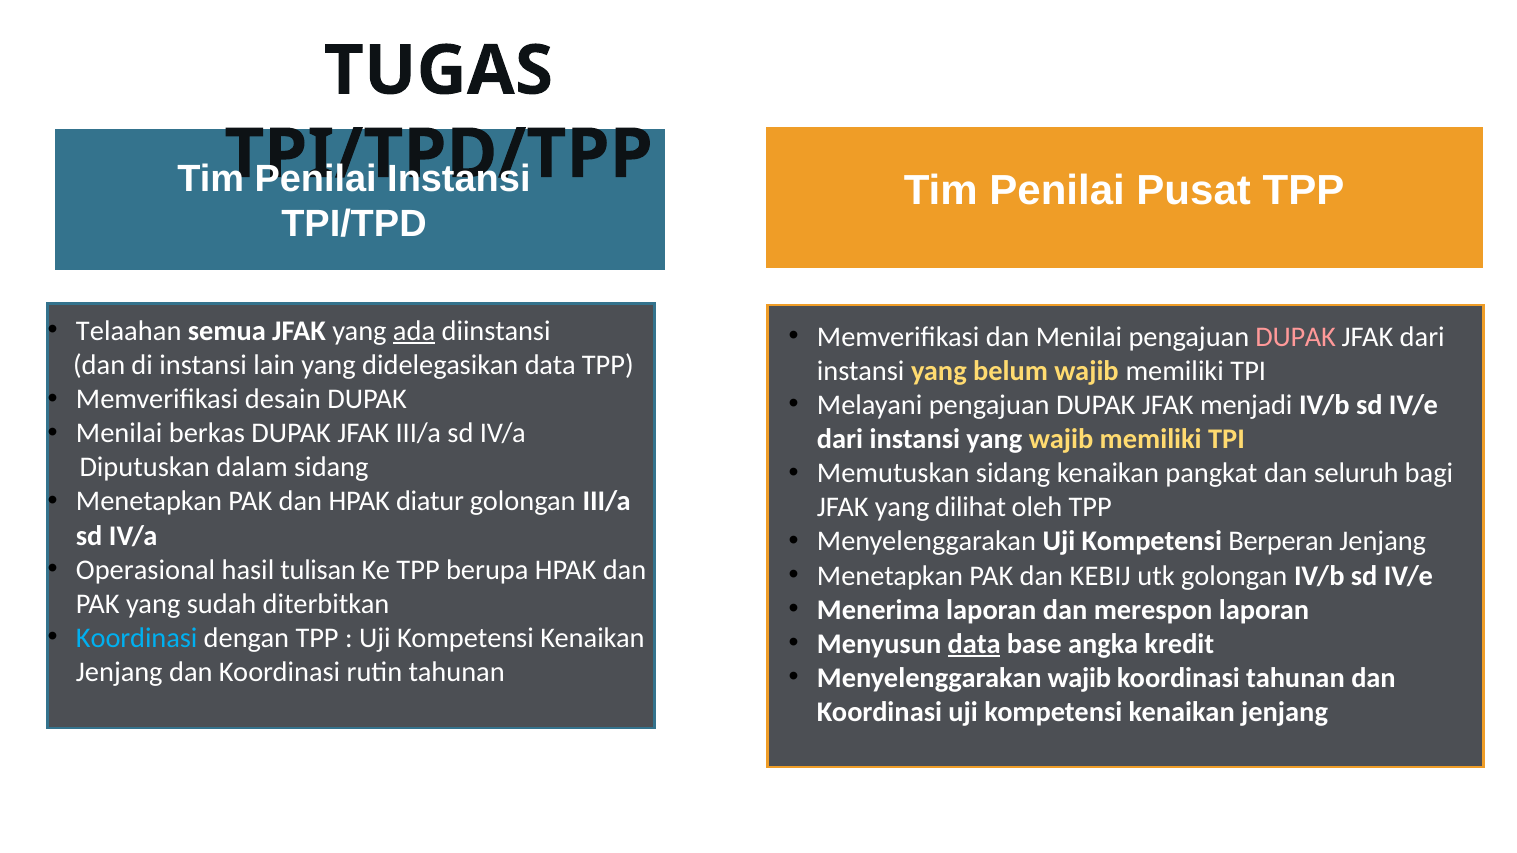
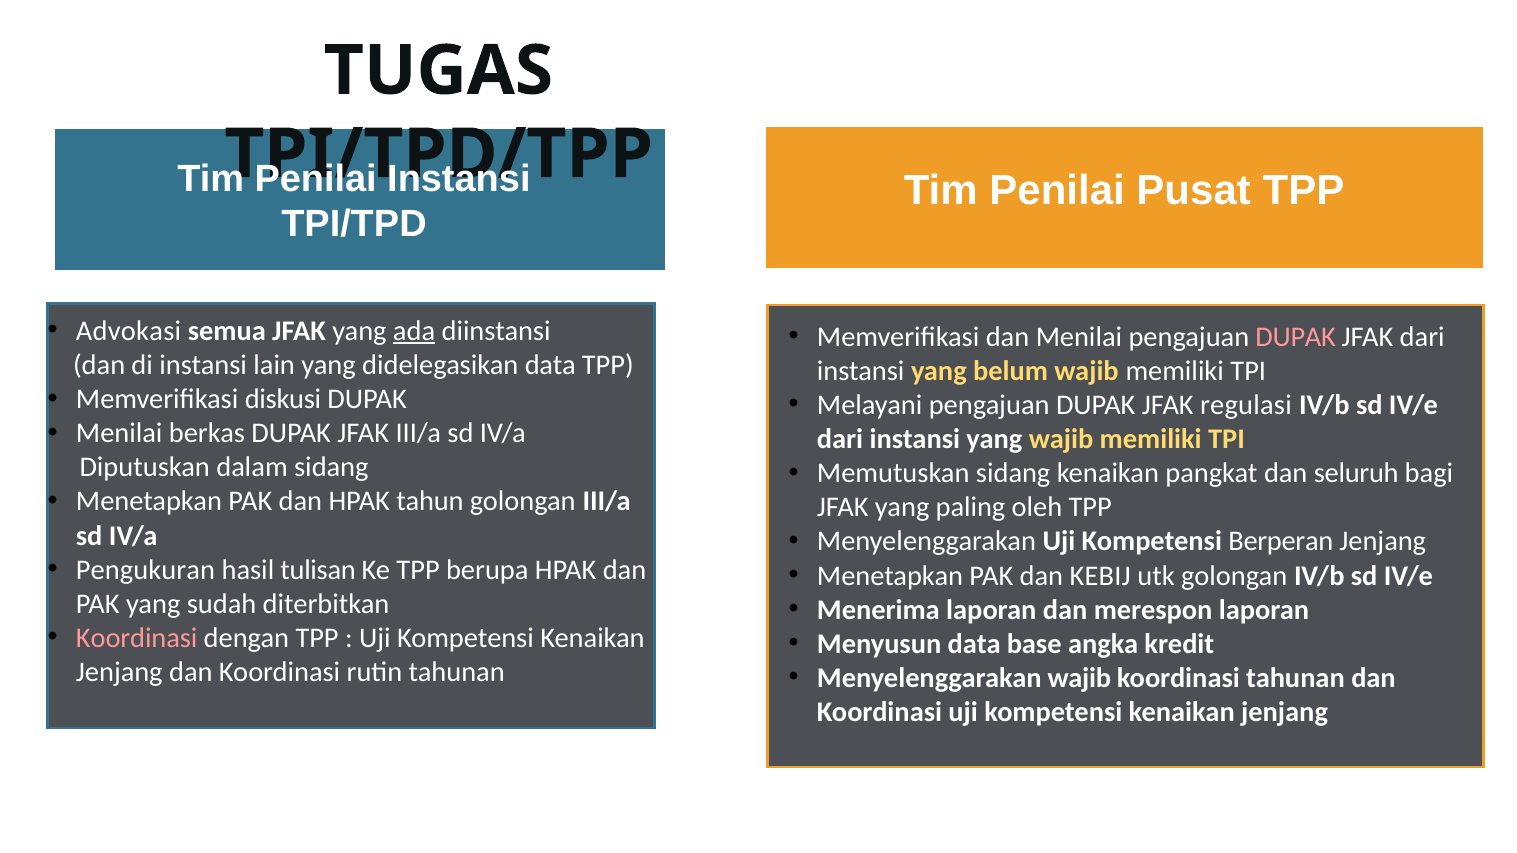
Telaahan: Telaahan -> Advokasi
desain: desain -> diskusi
menjadi: menjadi -> regulasi
diatur: diatur -> tahun
dilihat: dilihat -> paling
Operasional: Operasional -> Pengukuran
Koordinasi at (137, 638) colour: light blue -> pink
data at (974, 644) underline: present -> none
